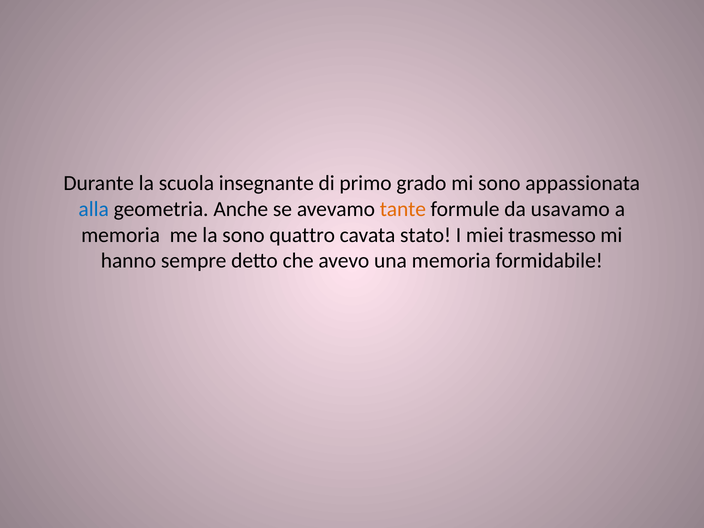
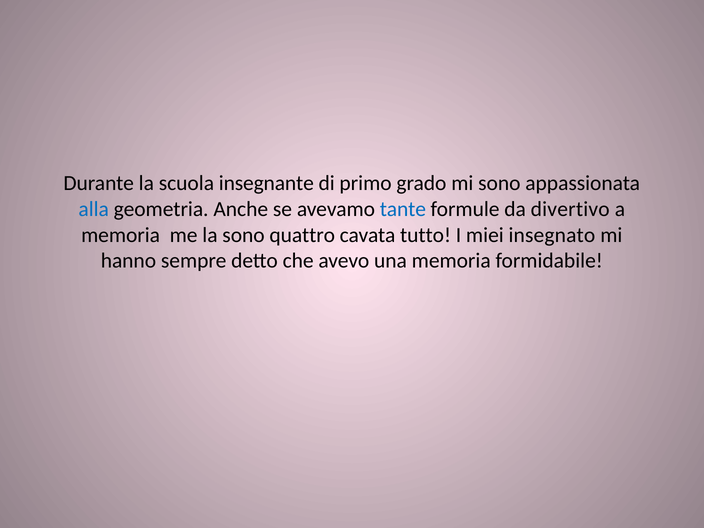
tante colour: orange -> blue
usavamo: usavamo -> divertivo
stato: stato -> tutto
trasmesso: trasmesso -> insegnato
